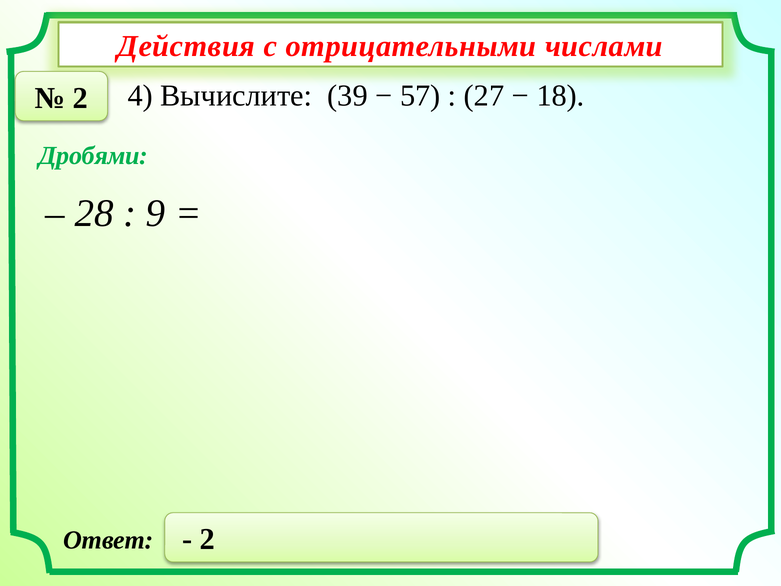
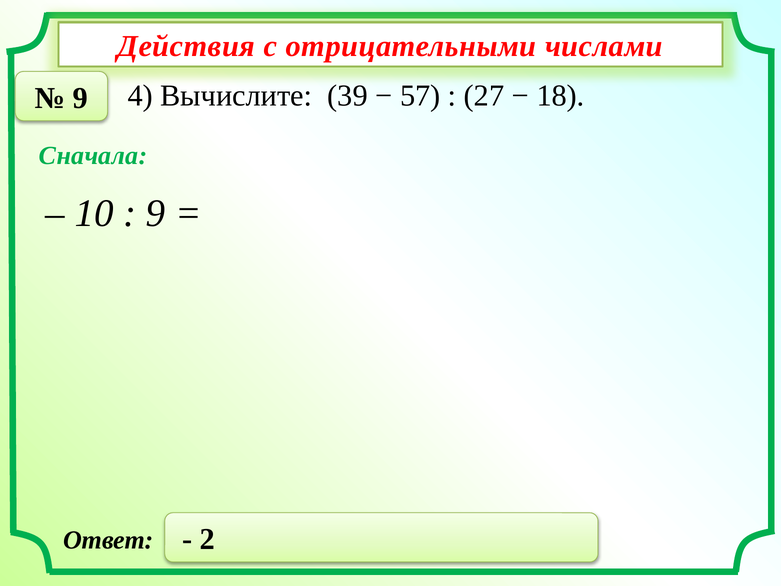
2 at (80, 98): 2 -> 9
Дробями: Дробями -> Сначала
28: 28 -> 10
